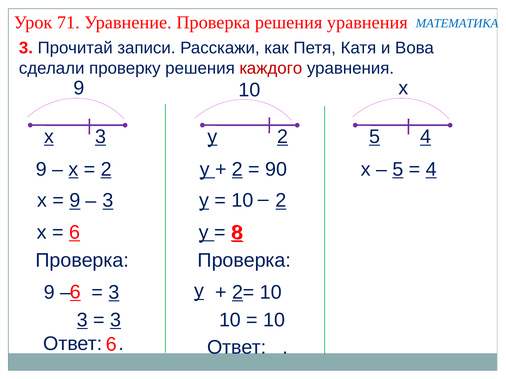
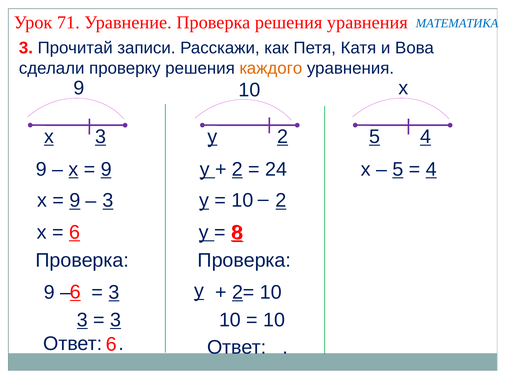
каждого colour: red -> orange
2 at (106, 170): 2 -> 9
90: 90 -> 24
